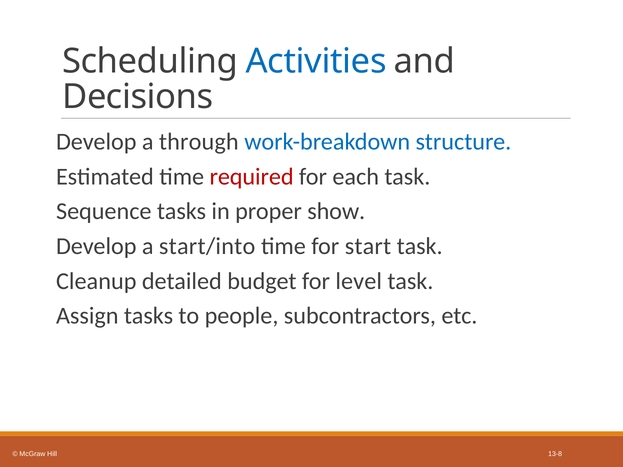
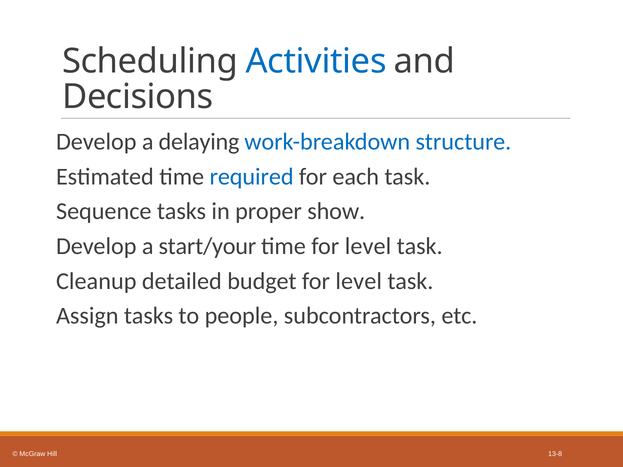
through: through -> delaying
required colour: red -> blue
start/into: start/into -> start/your
time for start: start -> level
